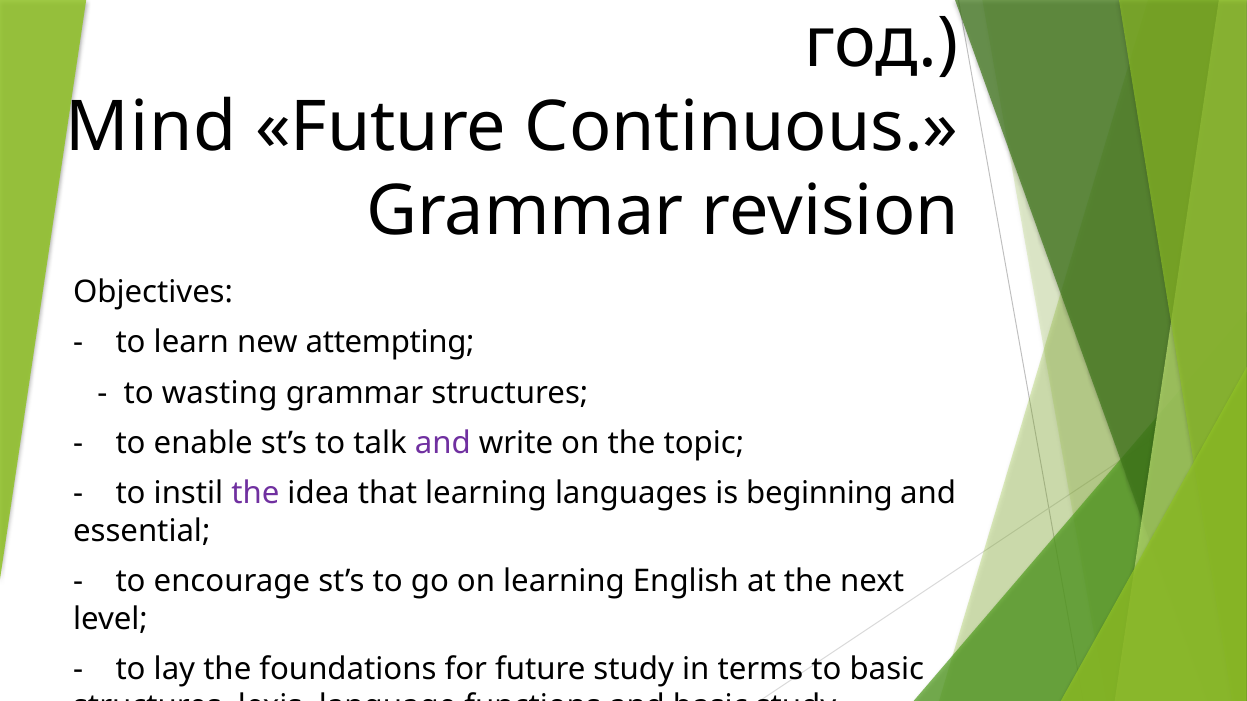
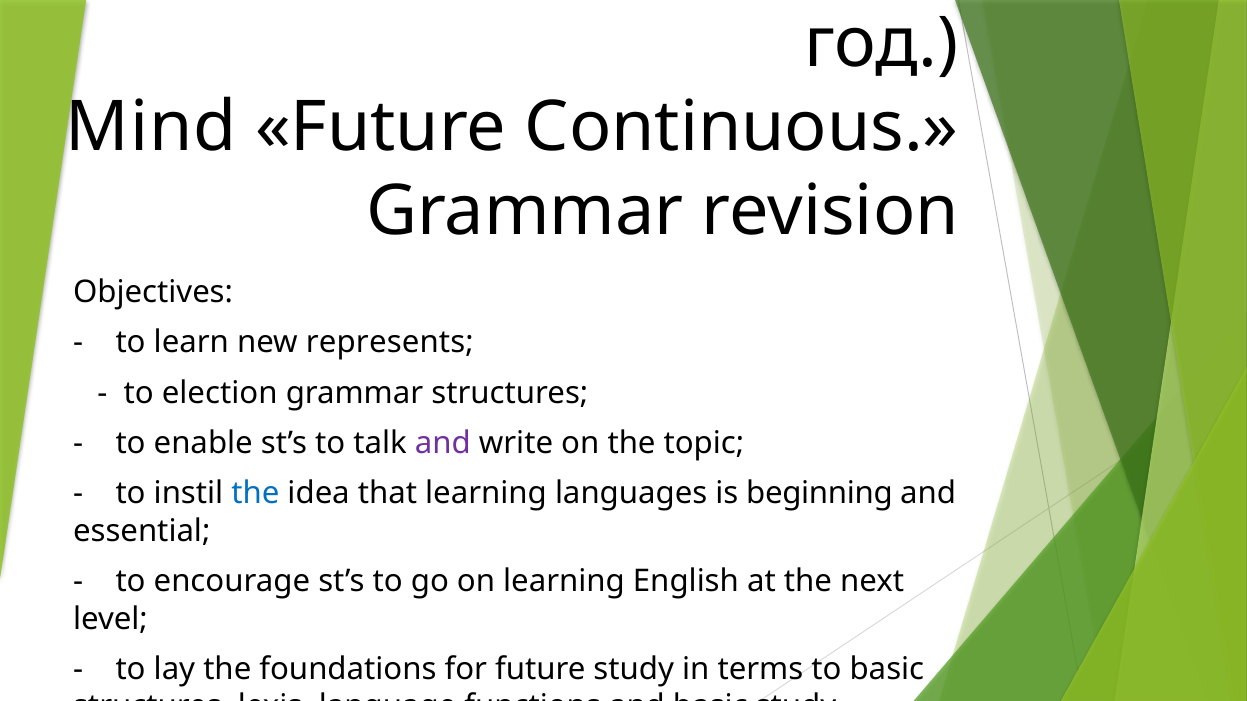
attempting: attempting -> represents
wasting: wasting -> election
the at (255, 494) colour: purple -> blue
